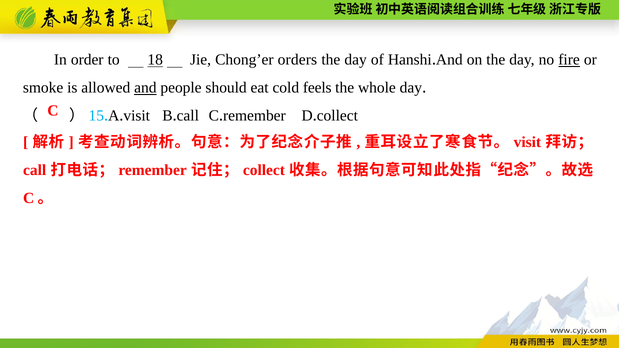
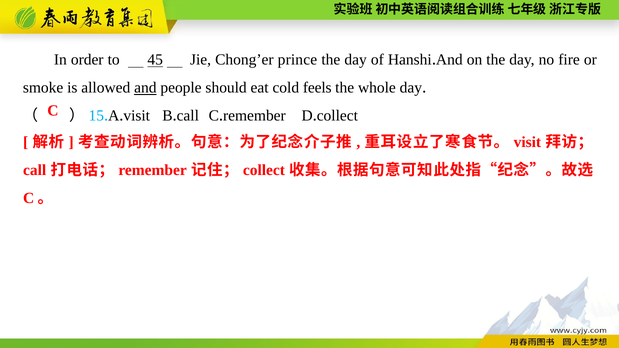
18: 18 -> 45
orders: orders -> prince
fire underline: present -> none
